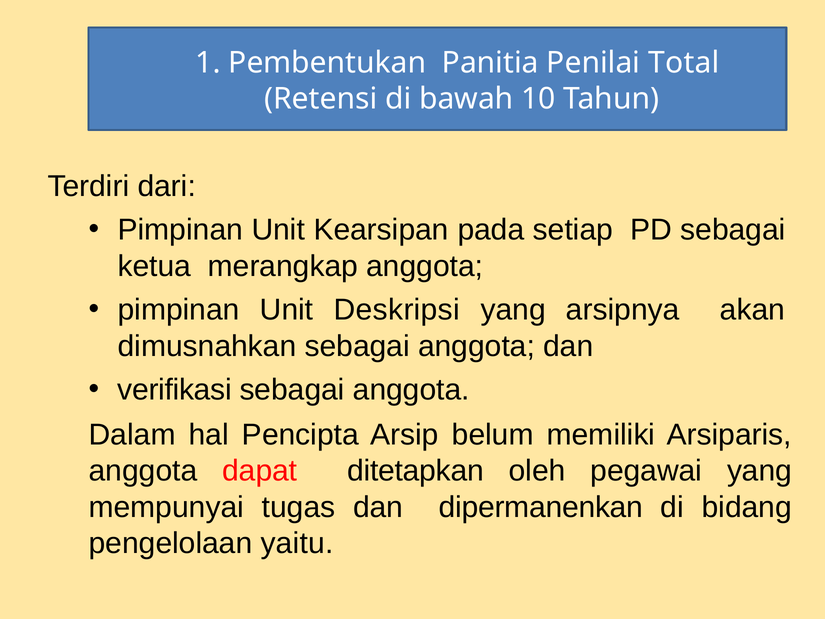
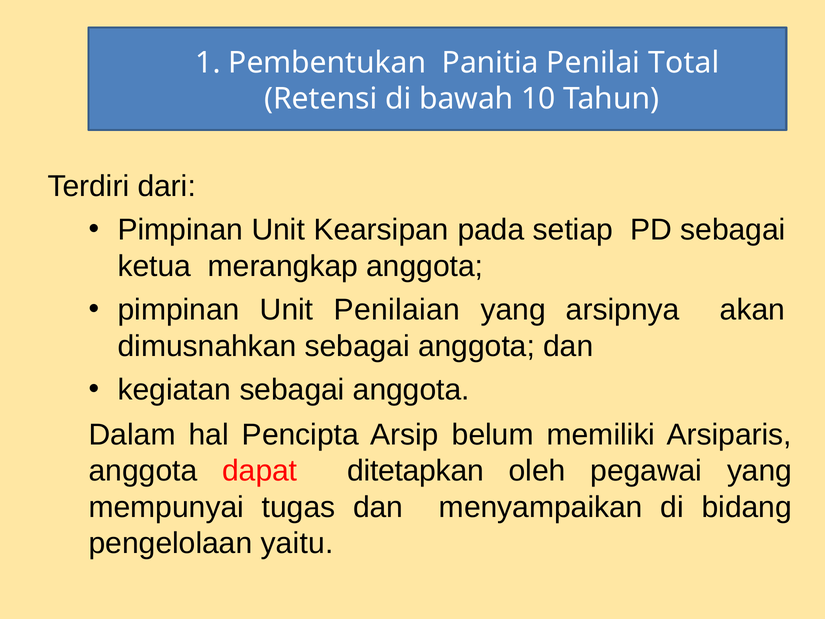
Deskripsi: Deskripsi -> Penilaian
verifikasi: verifikasi -> kegiatan
dipermanenkan: dipermanenkan -> menyampaikan
